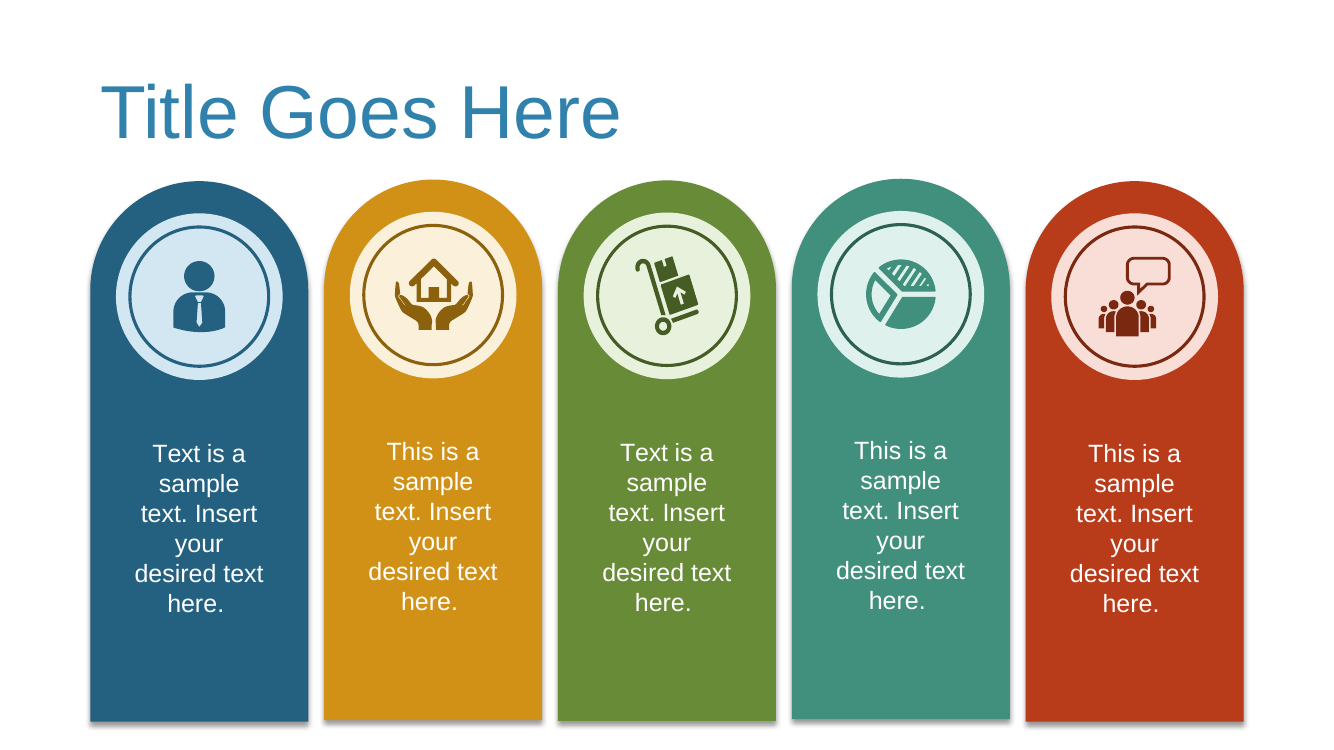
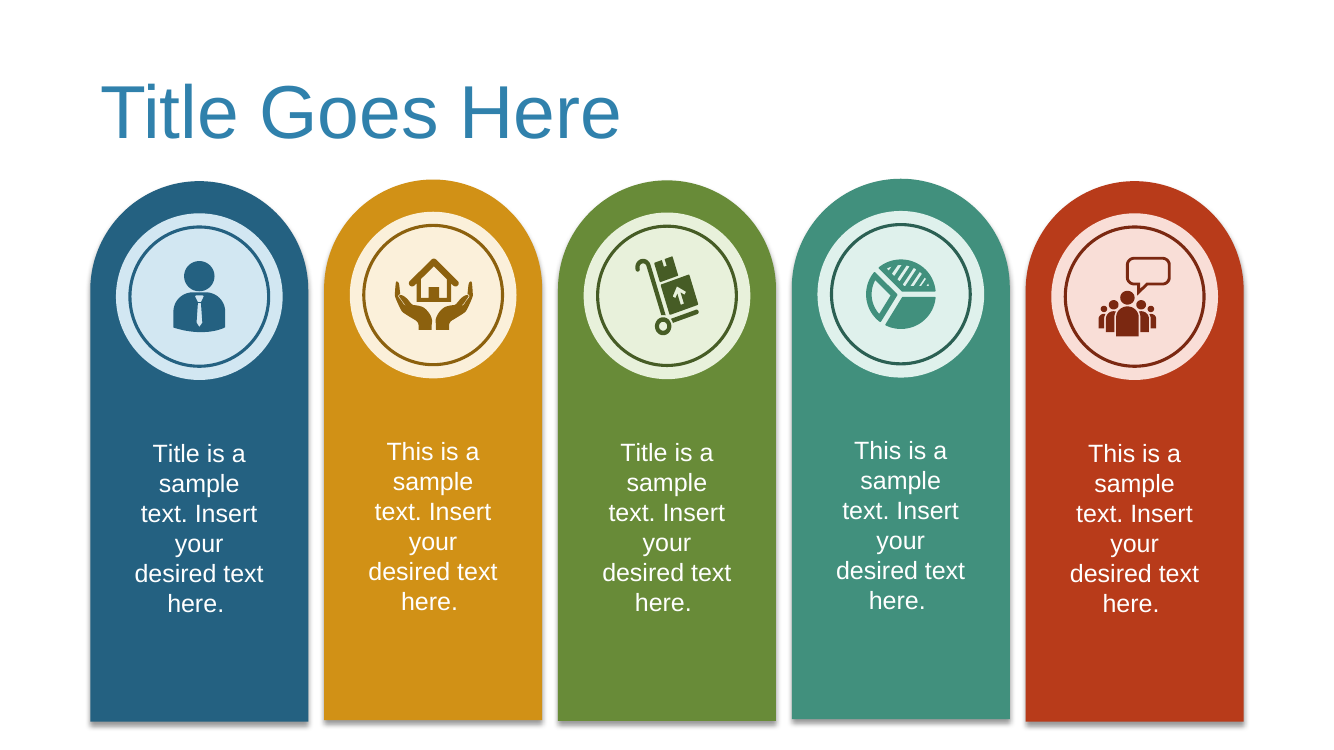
Text at (644, 454): Text -> Title
Text at (176, 454): Text -> Title
